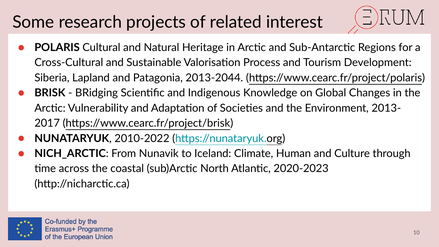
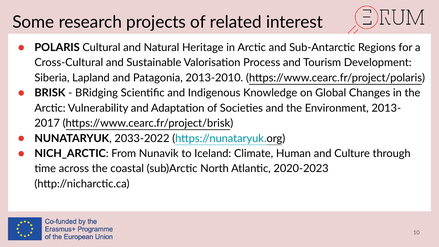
2013-2044: 2013-2044 -> 2013-2010
2010-2022: 2010-2022 -> 2033-2022
